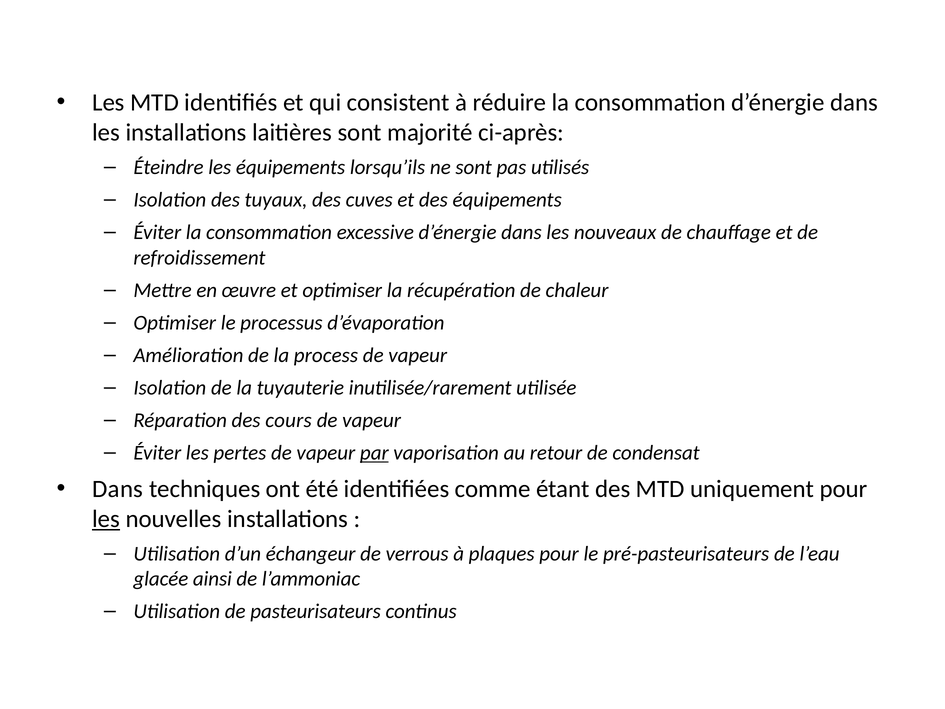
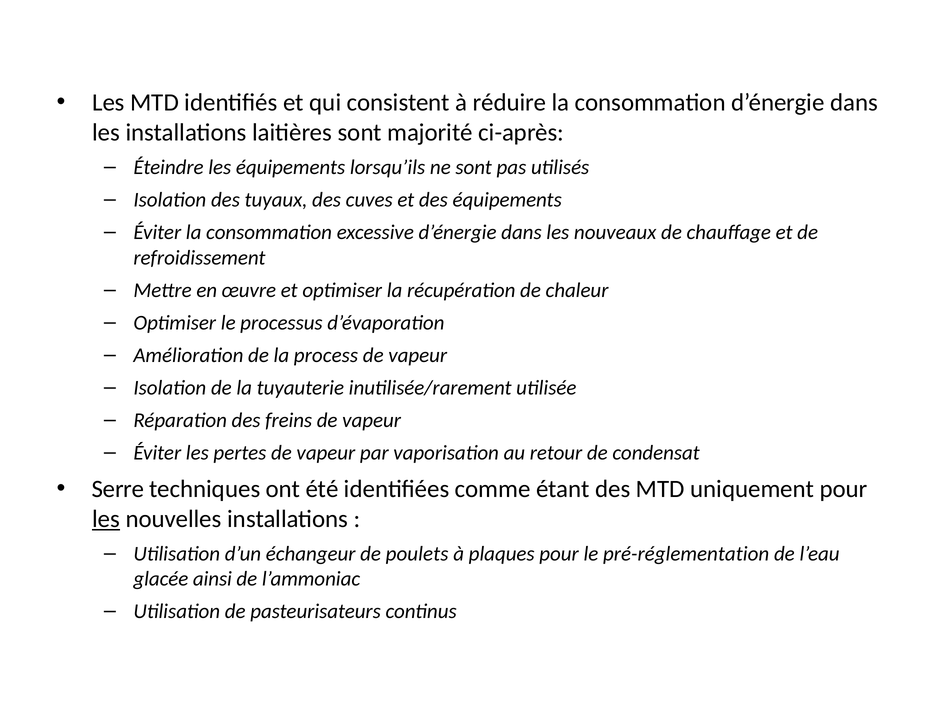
cours: cours -> freins
par underline: present -> none
Dans at (118, 489): Dans -> Serre
verrous: verrous -> poulets
pré-pasteurisateurs: pré-pasteurisateurs -> pré-réglementation
